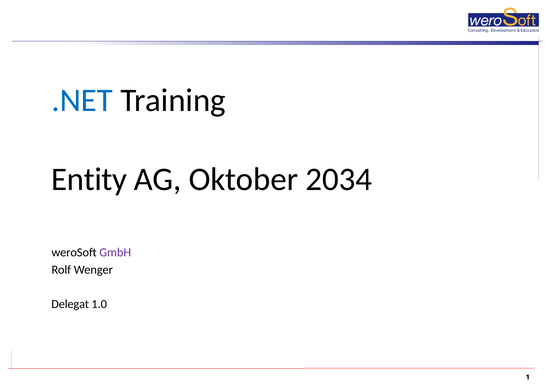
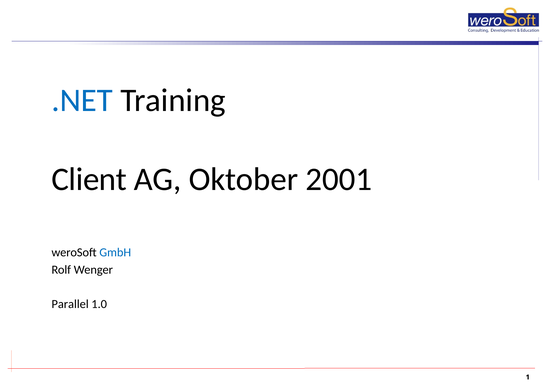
Entity: Entity -> Client
2034: 2034 -> 2001
GmbH colour: purple -> blue
Delegat: Delegat -> Parallel
